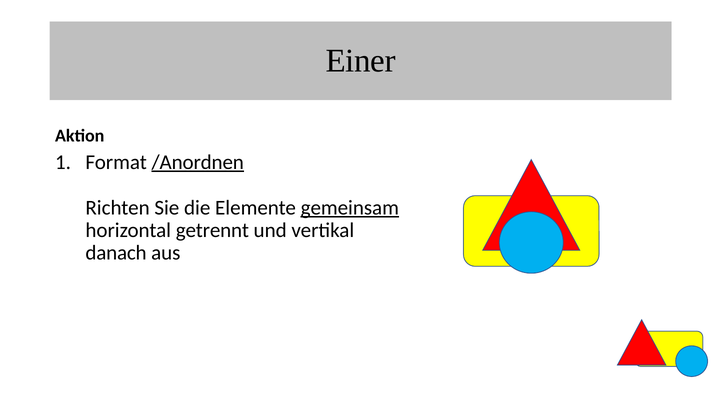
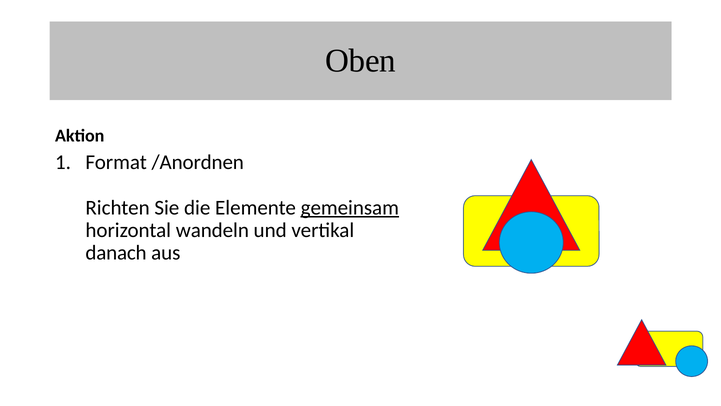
Einer: Einer -> Oben
/Anordnen underline: present -> none
getrennt: getrennt -> wandeln
